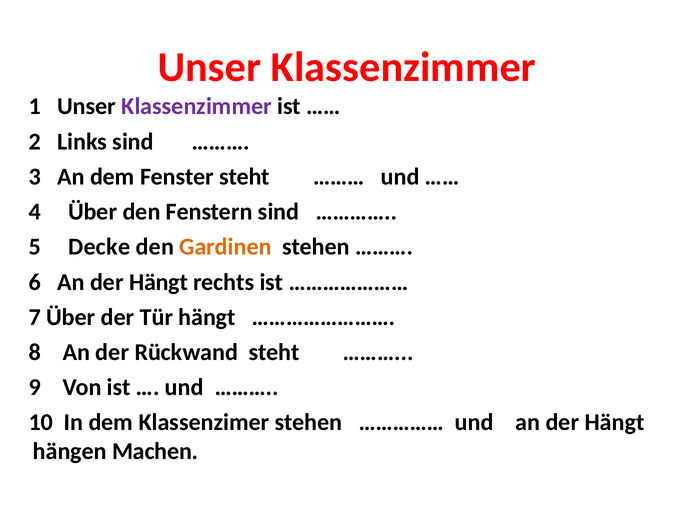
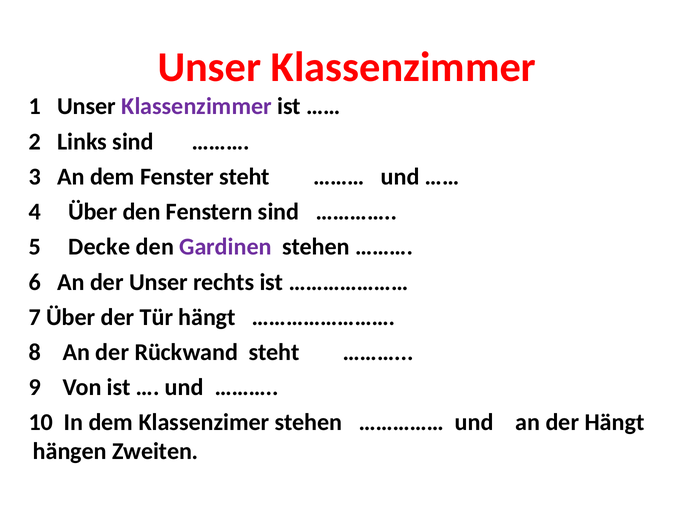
Gardinen colour: orange -> purple
6 An der Hängt: Hängt -> Unser
Machen: Machen -> Zweiten
